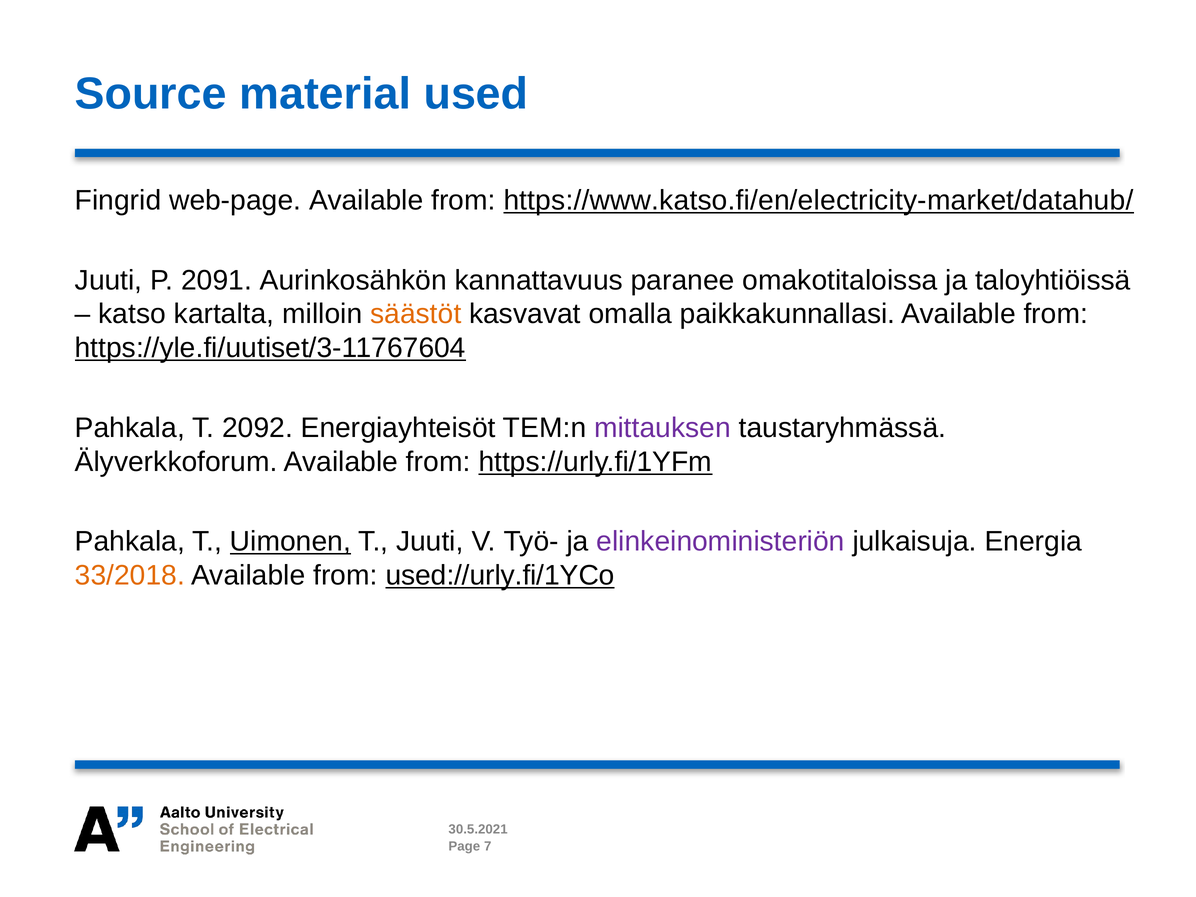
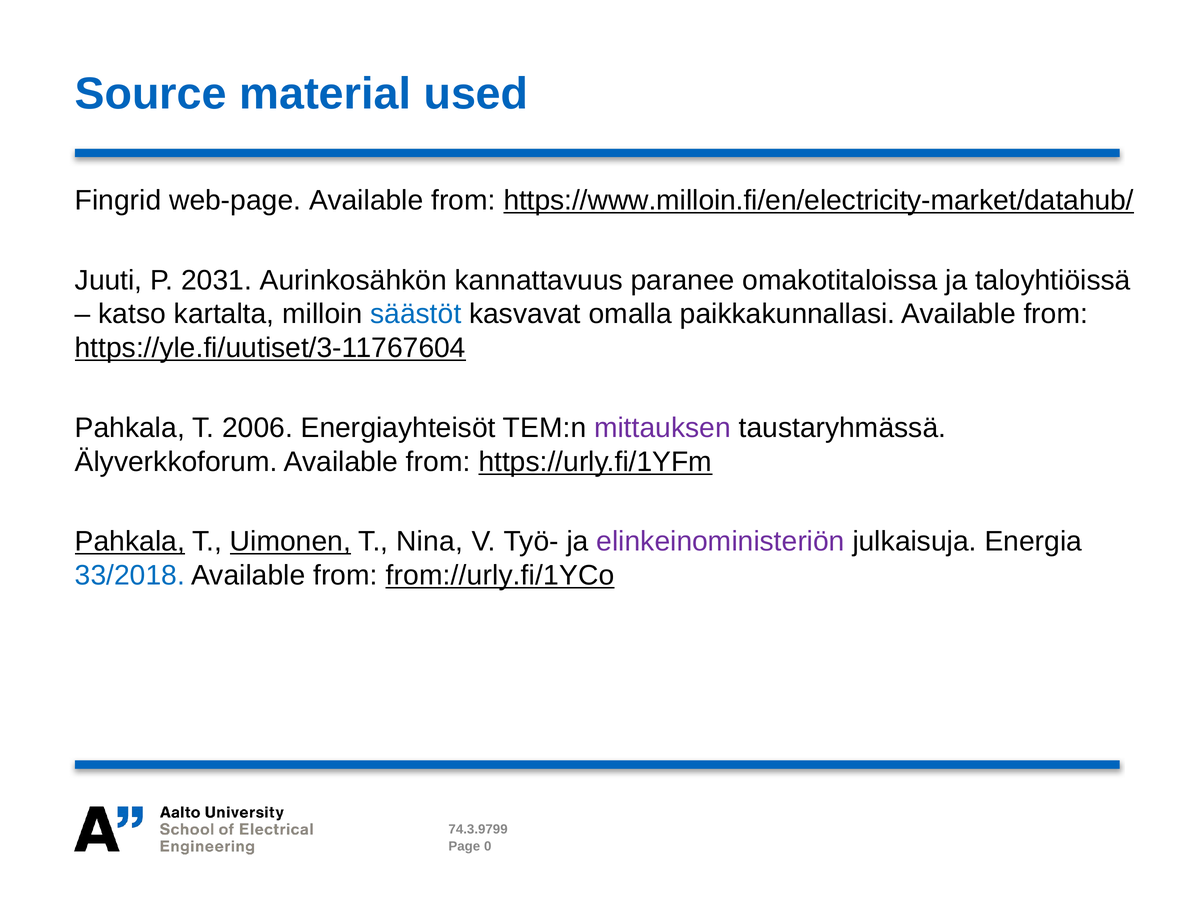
https://www.katso.fi/en/electricity-market/datahub/: https://www.katso.fi/en/electricity-market/datahub/ -> https://www.milloin.fi/en/electricity-market/datahub/
2091: 2091 -> 2031
säästöt colour: orange -> blue
2092: 2092 -> 2006
Pahkala at (130, 541) underline: none -> present
T Juuti: Juuti -> Nina
33/2018 colour: orange -> blue
used://urly.fi/1YCo: used://urly.fi/1YCo -> from://urly.fi/1YCo
30.5.2021: 30.5.2021 -> 74.3.9799
7: 7 -> 0
